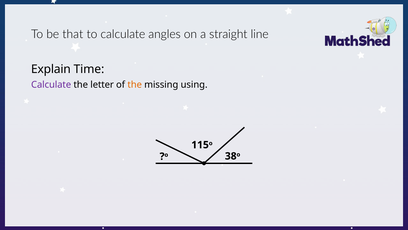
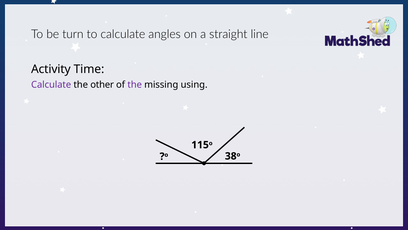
that: that -> turn
Explain: Explain -> Activity
letter: letter -> other
the at (135, 85) colour: orange -> purple
